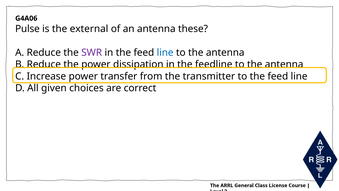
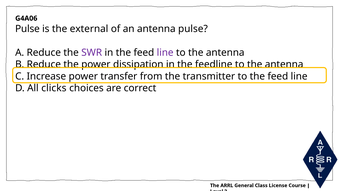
antenna these: these -> pulse
line at (165, 52) colour: blue -> purple
given: given -> clicks
